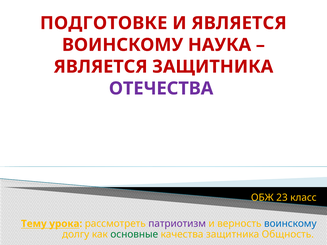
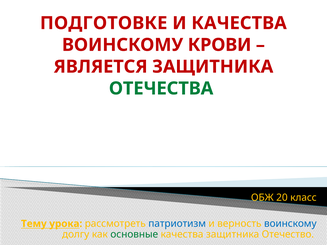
И ЯВЛЯЕТСЯ: ЯВЛЯЕТСЯ -> КАЧЕСТВА
НАУКА: НАУКА -> КРОВИ
ОТЕЧЕСТВА colour: purple -> green
23: 23 -> 20
патриотизм colour: purple -> blue
Общность: Общность -> Отечество
